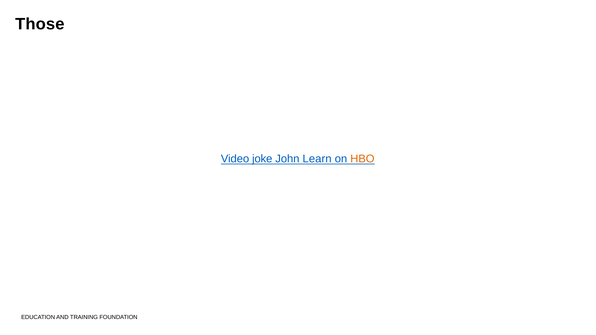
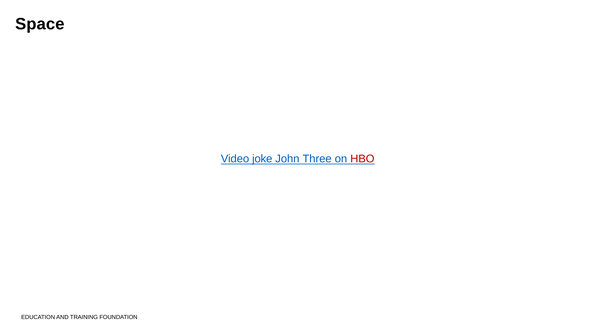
Those: Those -> Space
Learn: Learn -> Three
HBO colour: orange -> red
